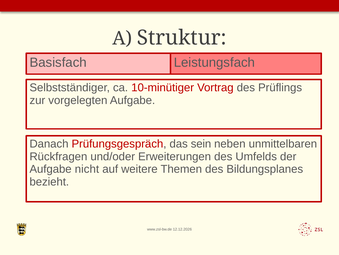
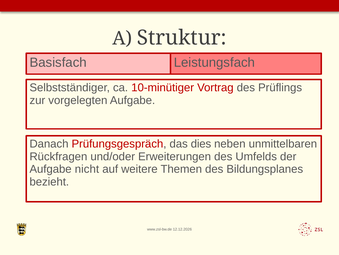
sein: sein -> dies
